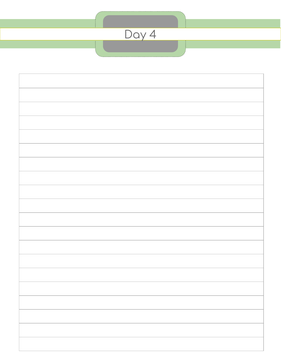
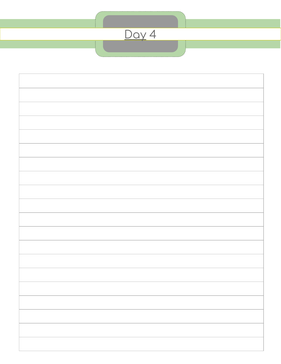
Day underline: none -> present
